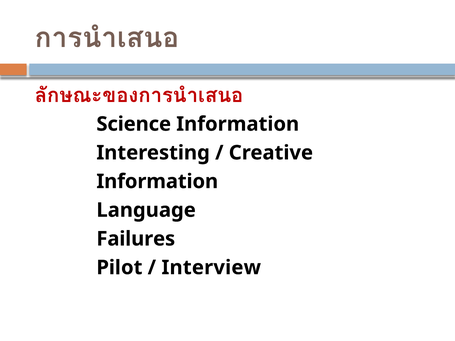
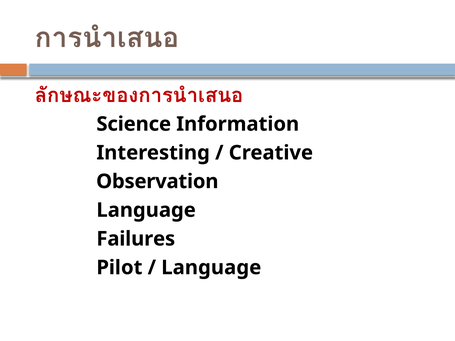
Information at (157, 182): Information -> Observation
Interview at (211, 268): Interview -> Language
